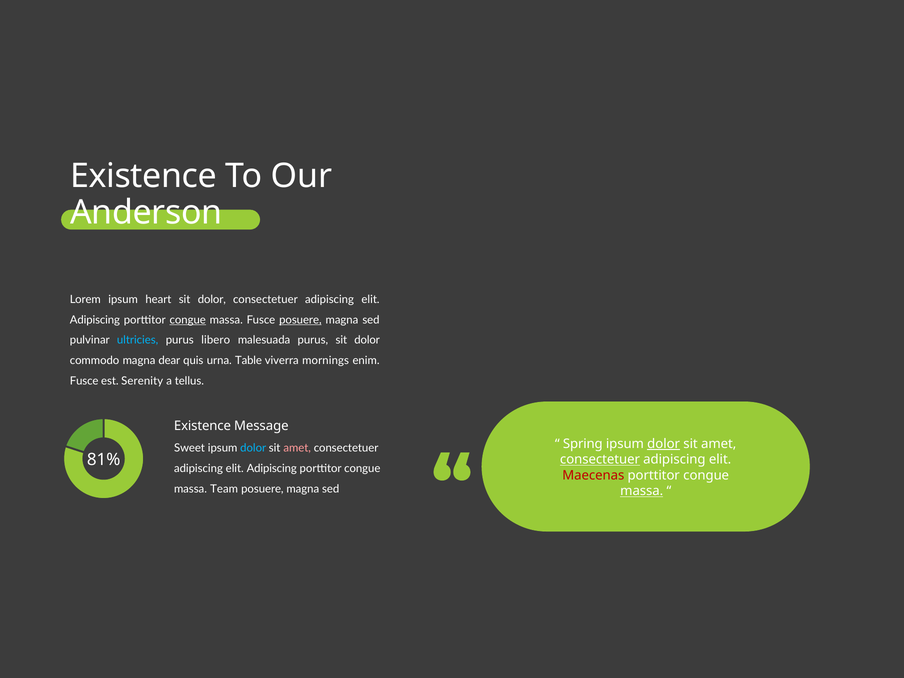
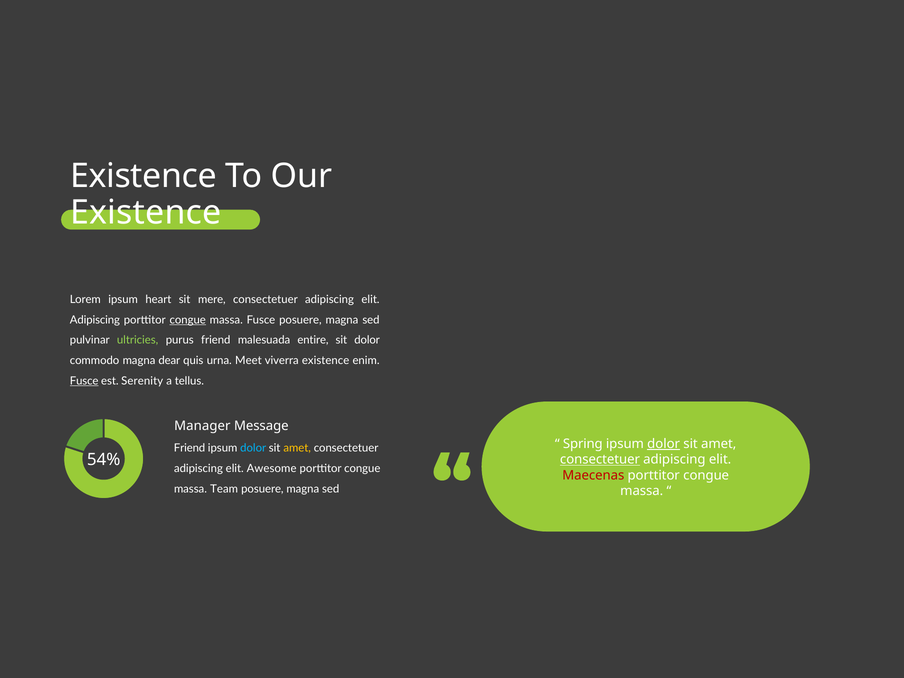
Anderson at (146, 213): Anderson -> Existence
dolor at (212, 299): dolor -> mere
posuere at (300, 320) underline: present -> none
ultricies colour: light blue -> light green
purus libero: libero -> friend
malesuada purus: purus -> entire
Table: Table -> Meet
viverra mornings: mornings -> existence
Fusce at (84, 381) underline: none -> present
Existence at (202, 426): Existence -> Manager
Sweet at (189, 448): Sweet -> Friend
amet at (297, 448) colour: pink -> yellow
81%: 81% -> 54%
Adipiscing at (272, 468): Adipiscing -> Awesome
massa at (642, 491) underline: present -> none
